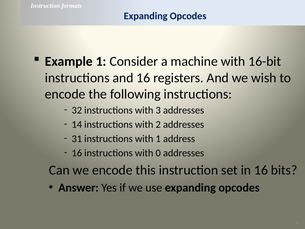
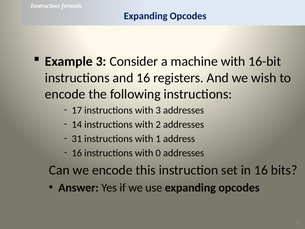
Example 1: 1 -> 3
32: 32 -> 17
